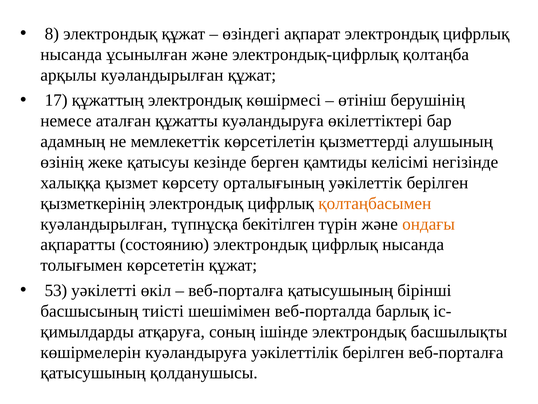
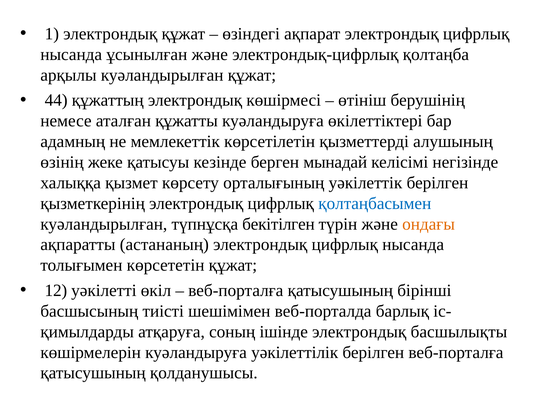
8: 8 -> 1
17: 17 -> 44
қамтиды: қамтиды -> мынадай
қолтаңбасымен colour: orange -> blue
состоянию: состоянию -> астананың
53: 53 -> 12
